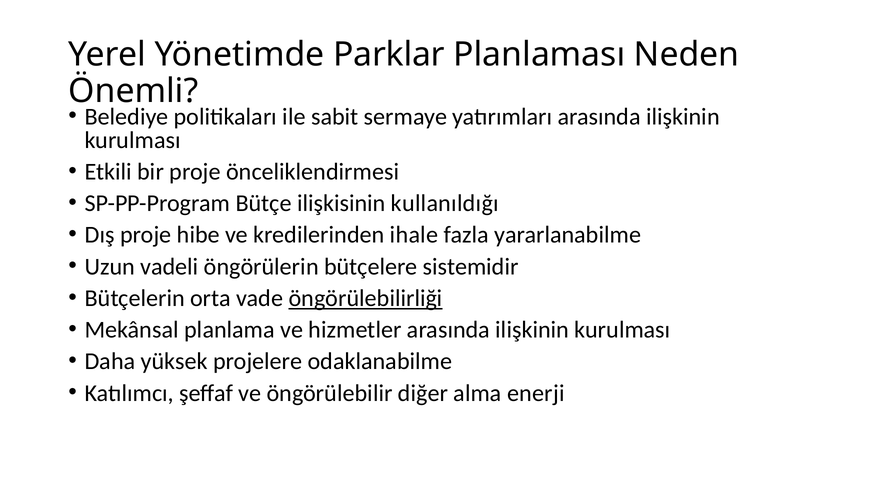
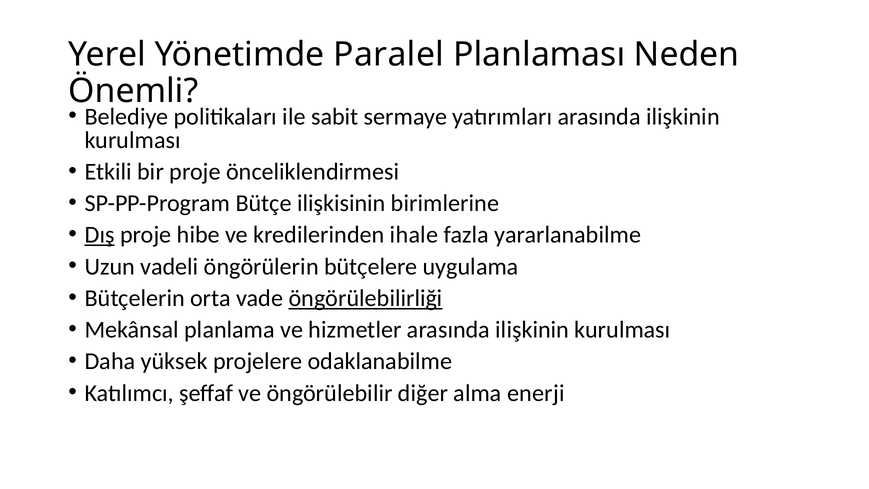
Parklar: Parklar -> Paralel
kullanıldığı: kullanıldığı -> birimlerine
Dış underline: none -> present
sistemidir: sistemidir -> uygulama
